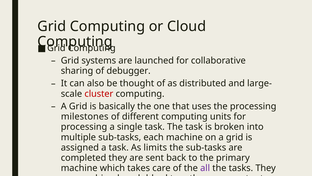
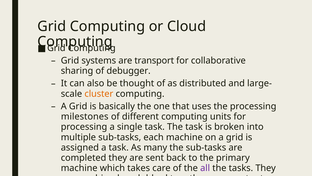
launched: launched -> transport
cluster colour: red -> orange
limits: limits -> many
